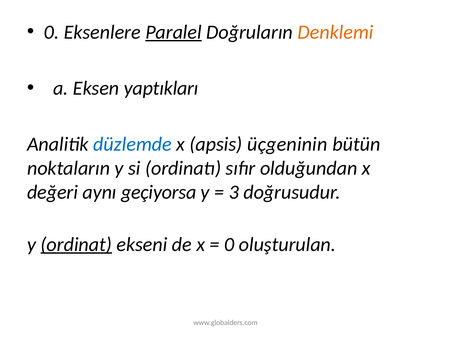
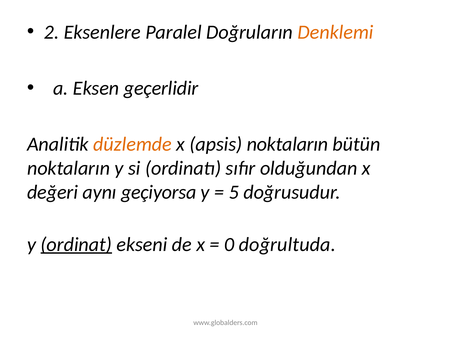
0 at (52, 32): 0 -> 2
Paralel underline: present -> none
yaptıkları: yaptıkları -> geçerlidir
düzlemde colour: blue -> orange
apsis üçgeninin: üçgeninin -> noktaların
3: 3 -> 5
oluşturulan: oluşturulan -> doğrultuda
